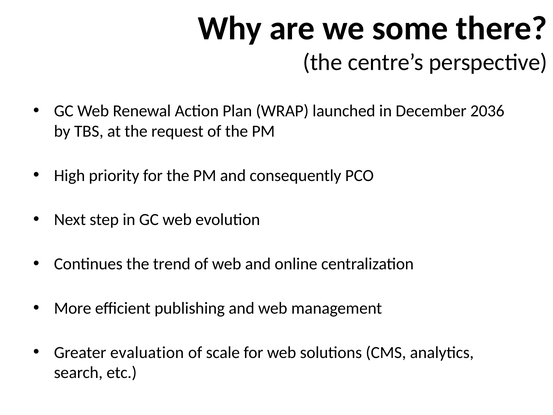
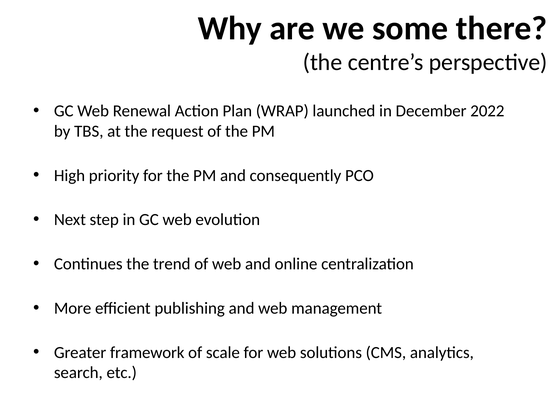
2036: 2036 -> 2022
evaluation: evaluation -> framework
